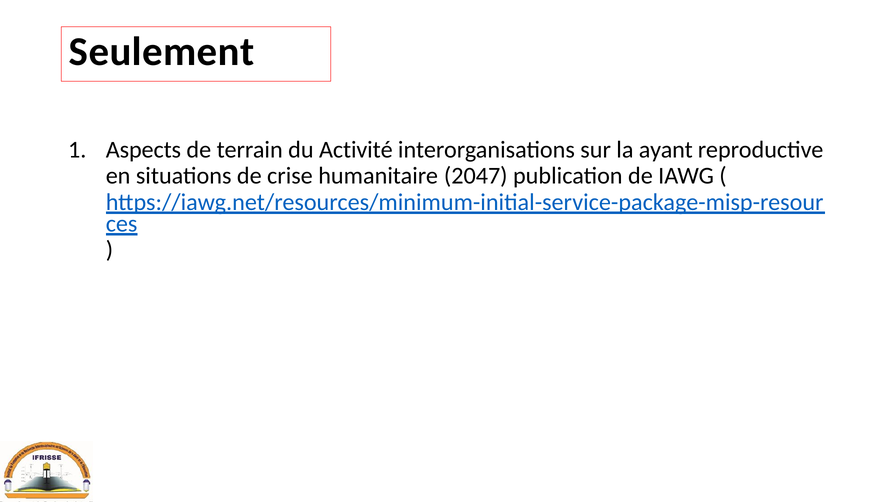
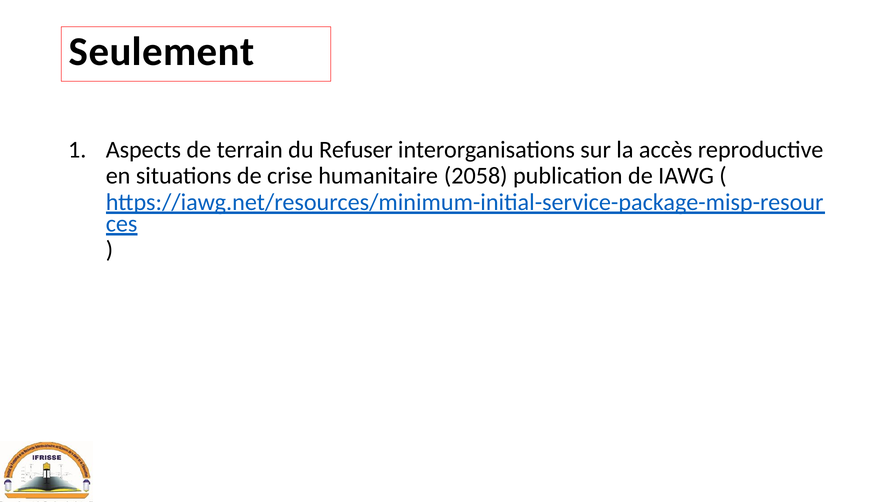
Activité: Activité -> Refuser
ayant: ayant -> accès
2047: 2047 -> 2058
